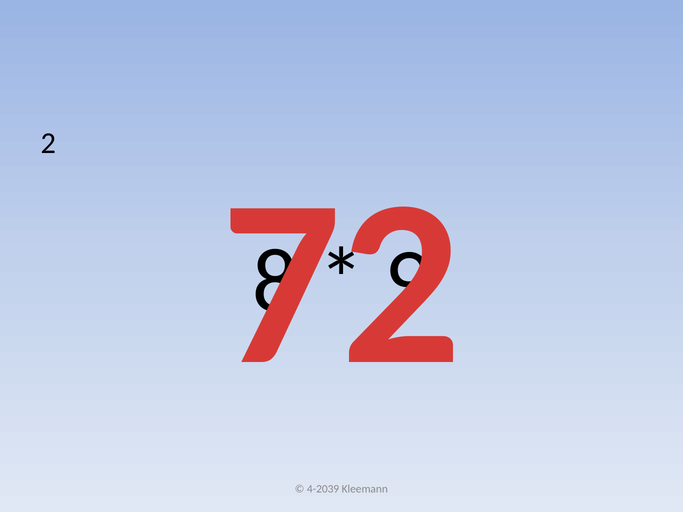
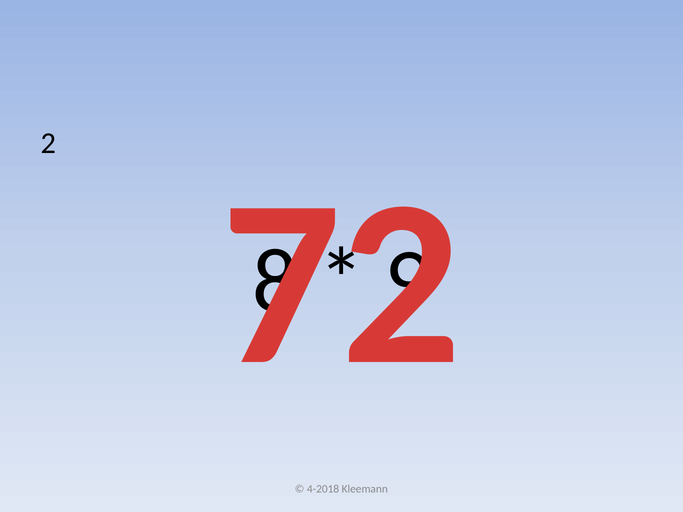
4-2039: 4-2039 -> 4-2018
